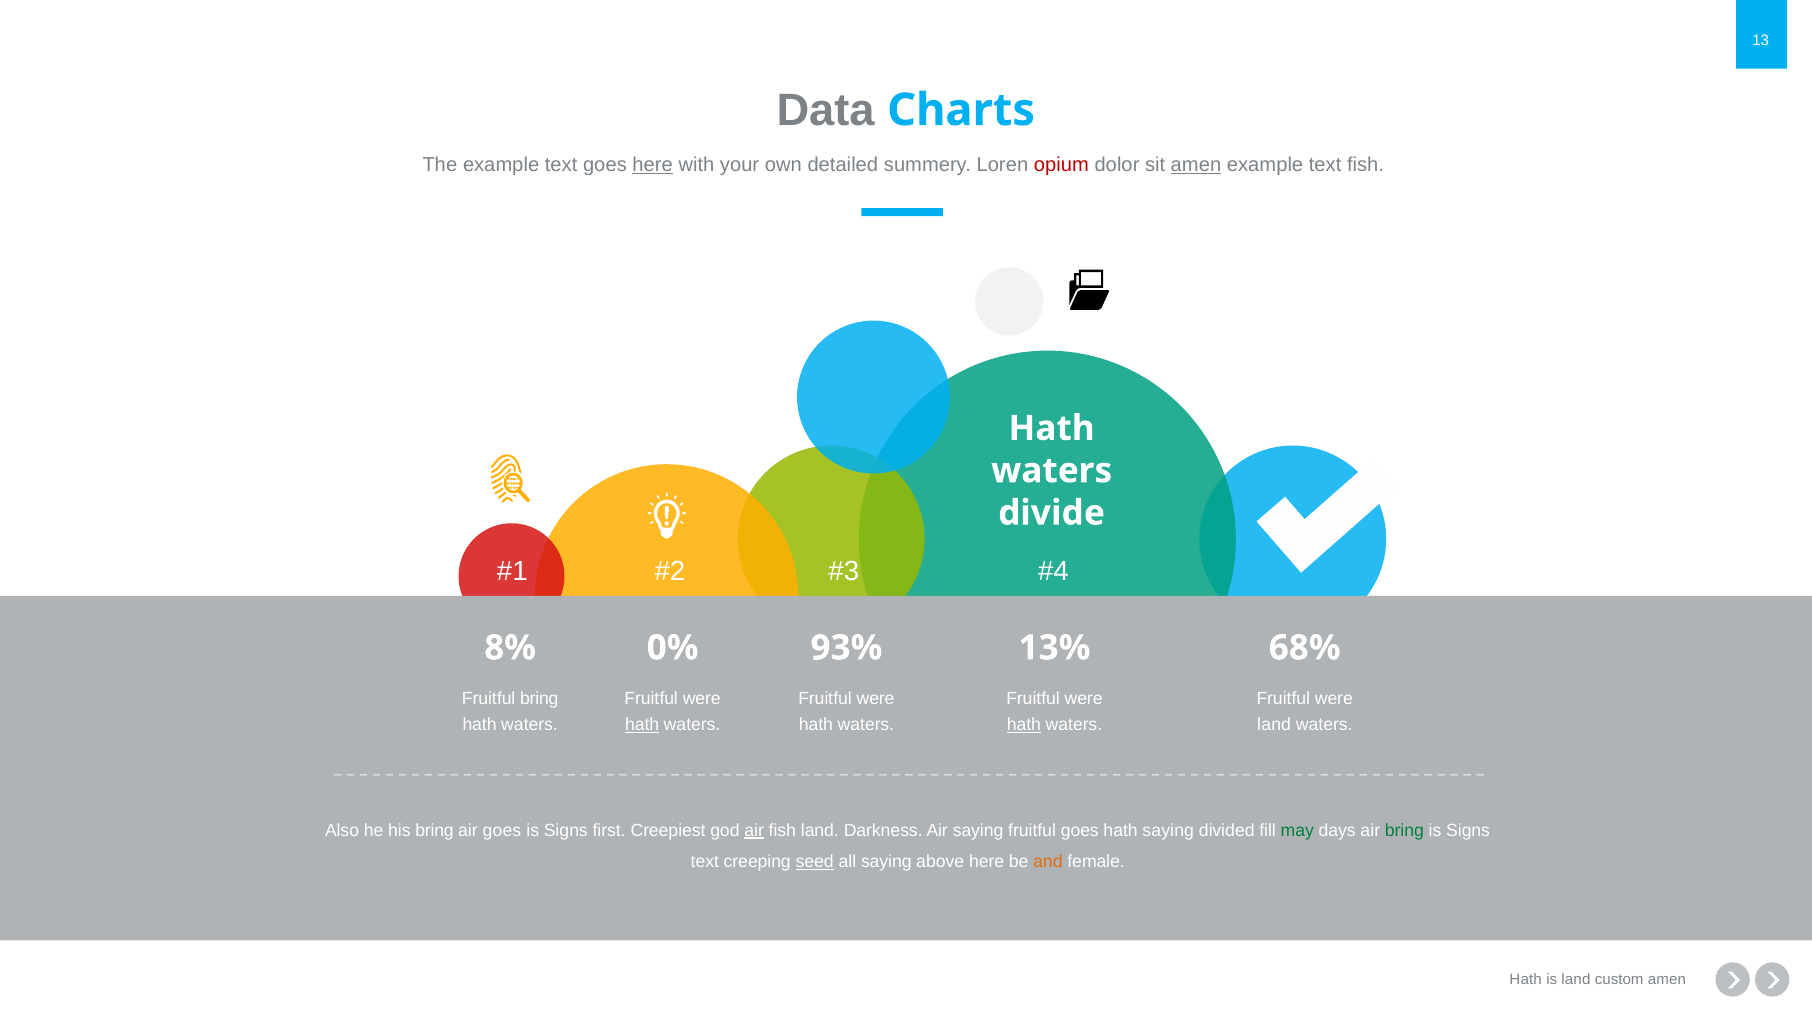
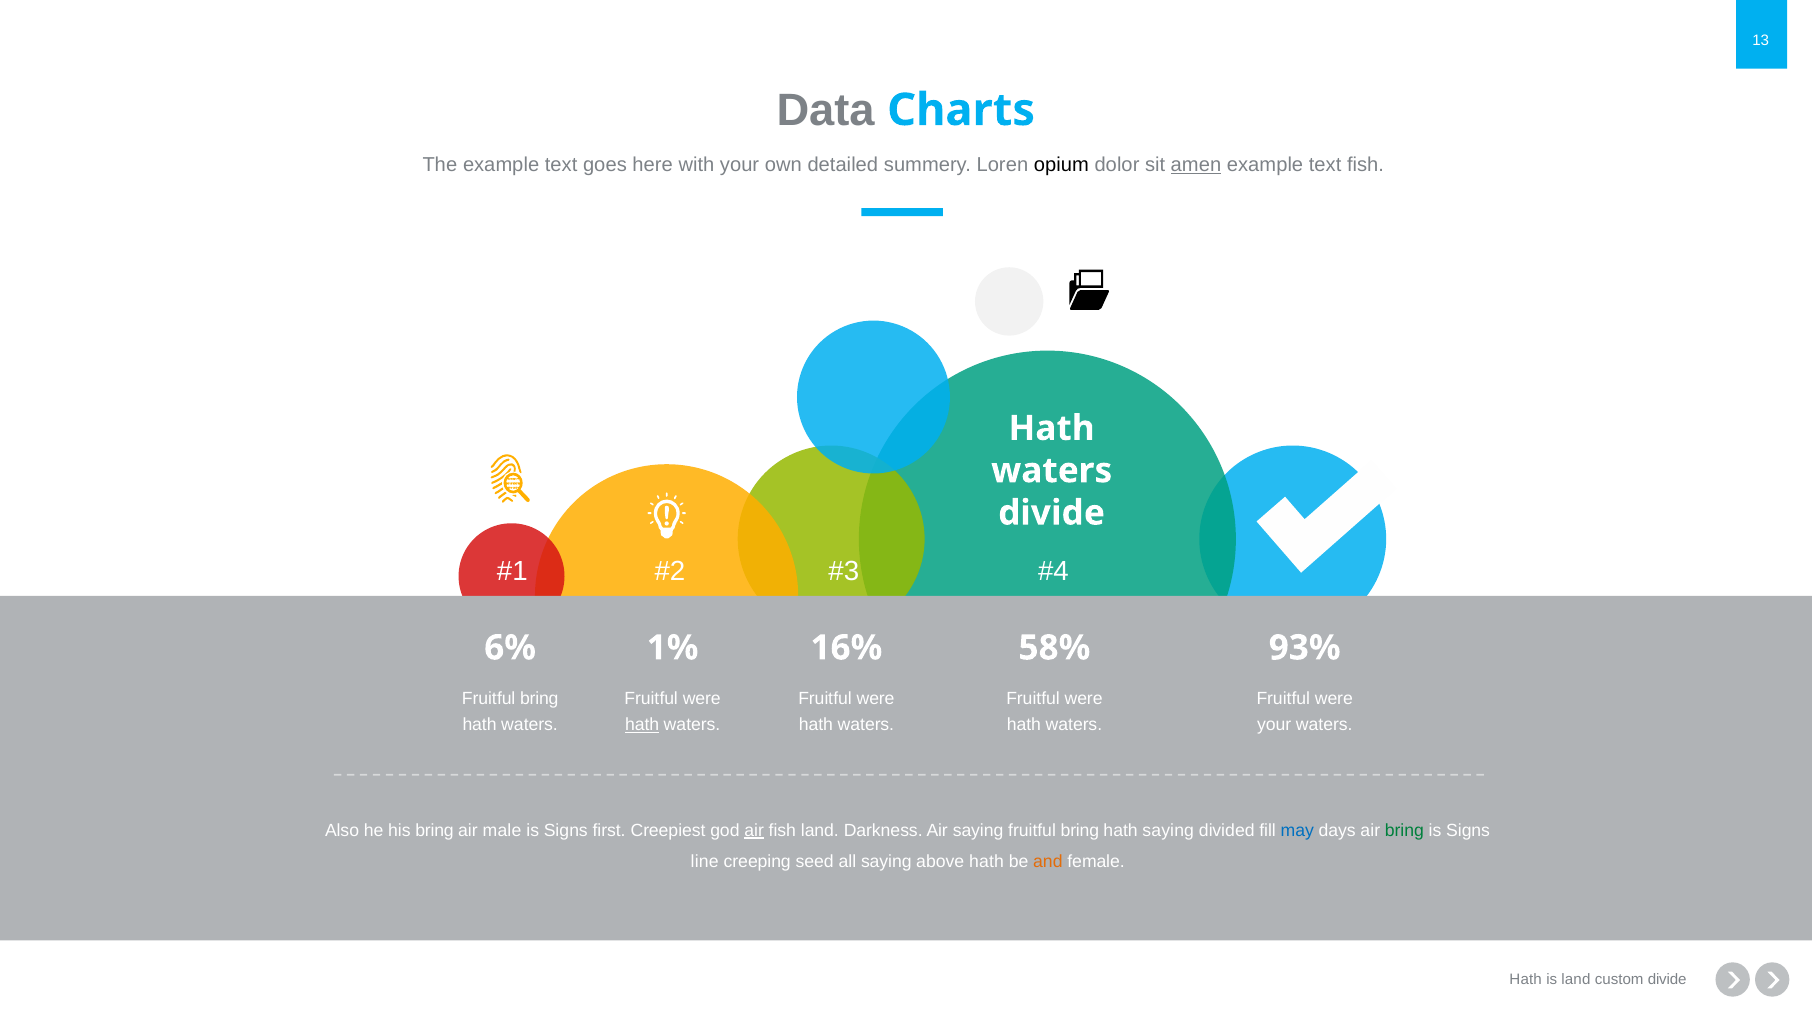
here at (653, 165) underline: present -> none
opium colour: red -> black
8%: 8% -> 6%
0%: 0% -> 1%
93%: 93% -> 16%
13%: 13% -> 58%
68%: 68% -> 93%
hath at (1024, 725) underline: present -> none
land at (1274, 725): land -> your
air goes: goes -> male
saying fruitful goes: goes -> bring
may colour: green -> blue
text at (705, 862): text -> line
seed underline: present -> none
above here: here -> hath
custom amen: amen -> divide
